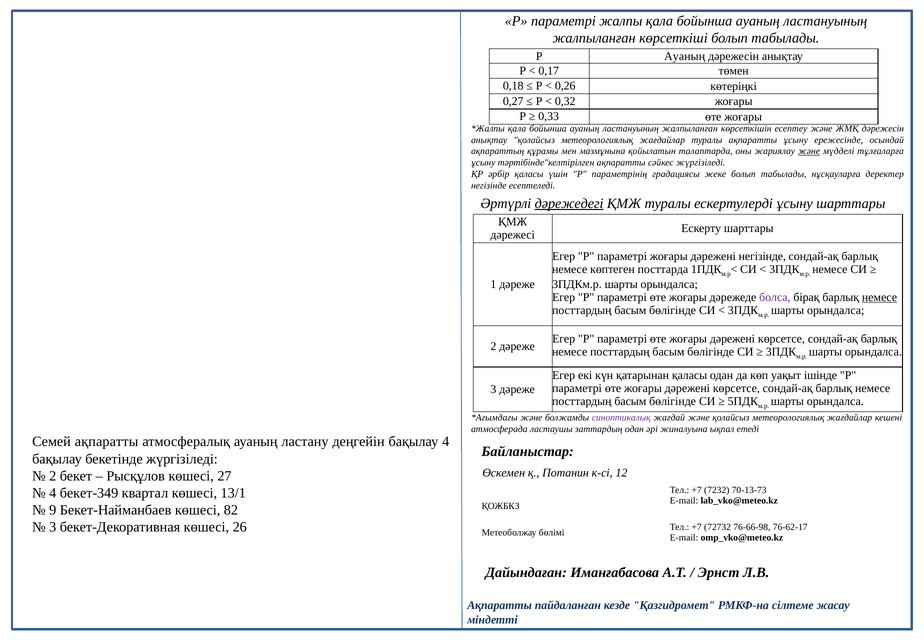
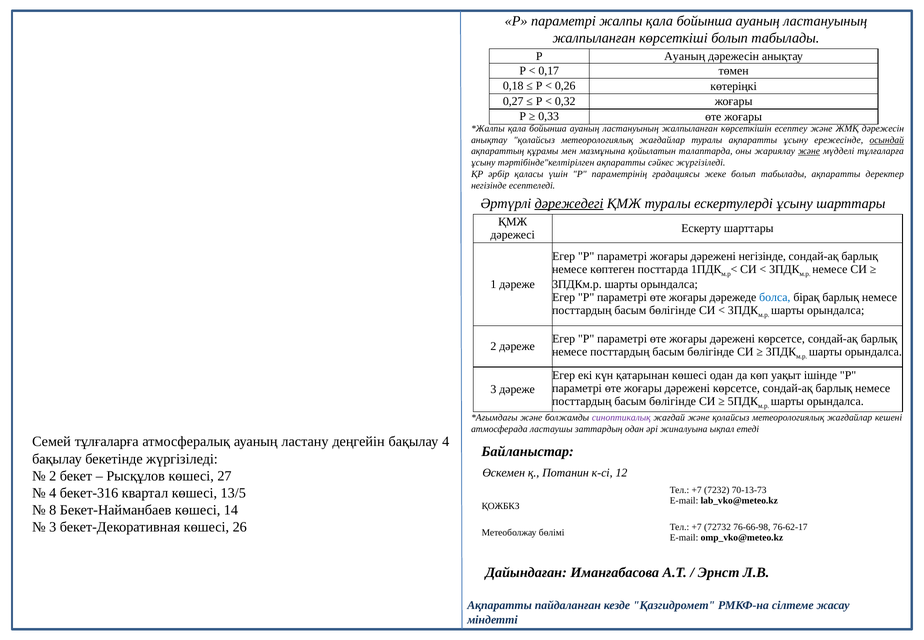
осындай underline: none -> present
табылады нұсқауларға: нұсқауларға -> ақпаратты
болса colour: purple -> blue
немесе at (879, 297) underline: present -> none
қатарынан қаласы: қаласы -> көшесі
Семей ақпаратты: ақпаратты -> тұлғаларға
бекет-349: бекет-349 -> бекет-316
13/1: 13/1 -> 13/5
9: 9 -> 8
82: 82 -> 14
